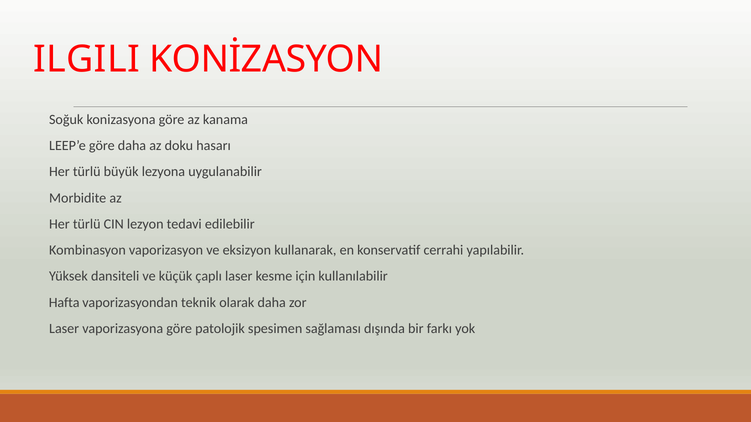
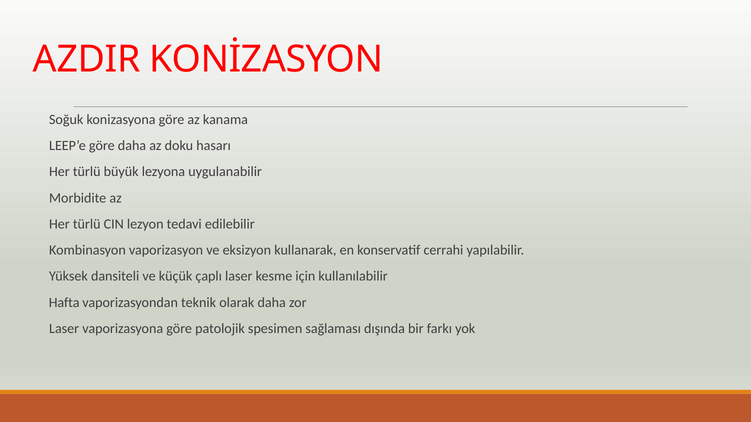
ILGILI: ILGILI -> AZDIR
